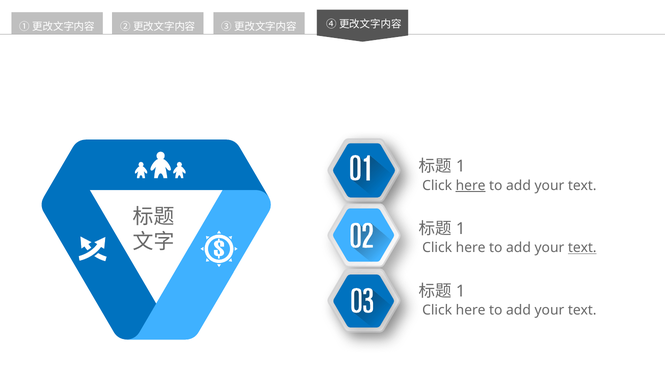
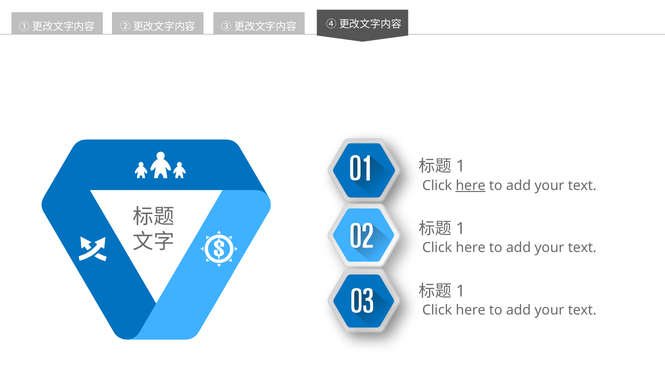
text at (582, 248) underline: present -> none
